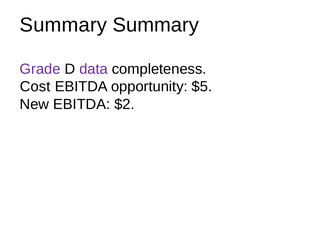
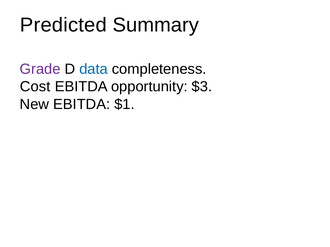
Summary at (63, 25): Summary -> Predicted
data colour: purple -> blue
$5: $5 -> $3
$2: $2 -> $1
